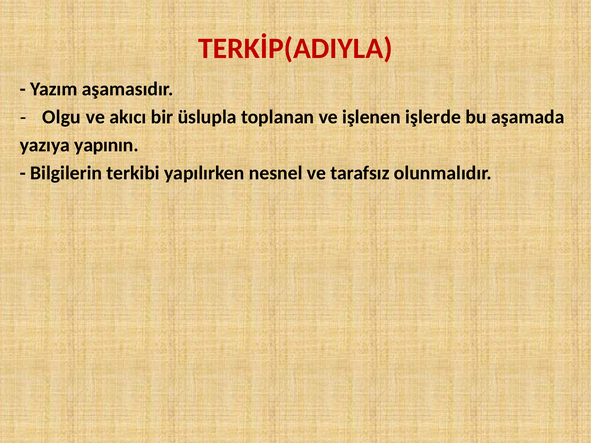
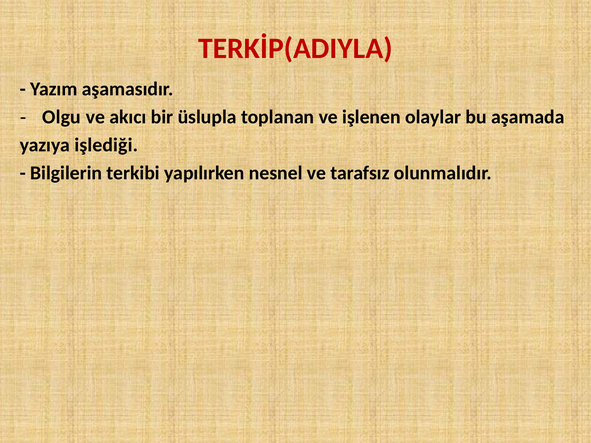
işlerde: işlerde -> olaylar
yapının: yapının -> işlediği
